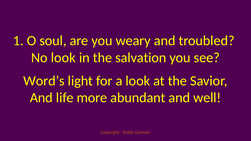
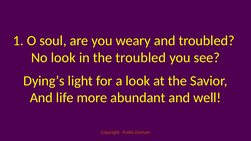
the salvation: salvation -> troubled
Word’s: Word’s -> Dying’s
